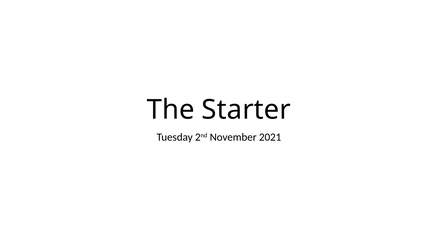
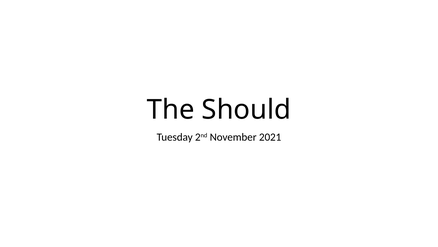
Starter: Starter -> Should
